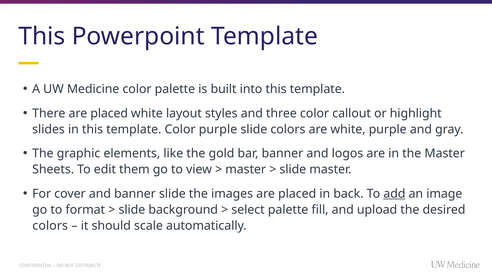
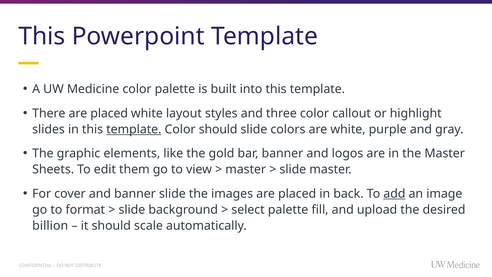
template at (134, 129) underline: none -> present
Color purple: purple -> should
colors at (50, 226): colors -> billion
